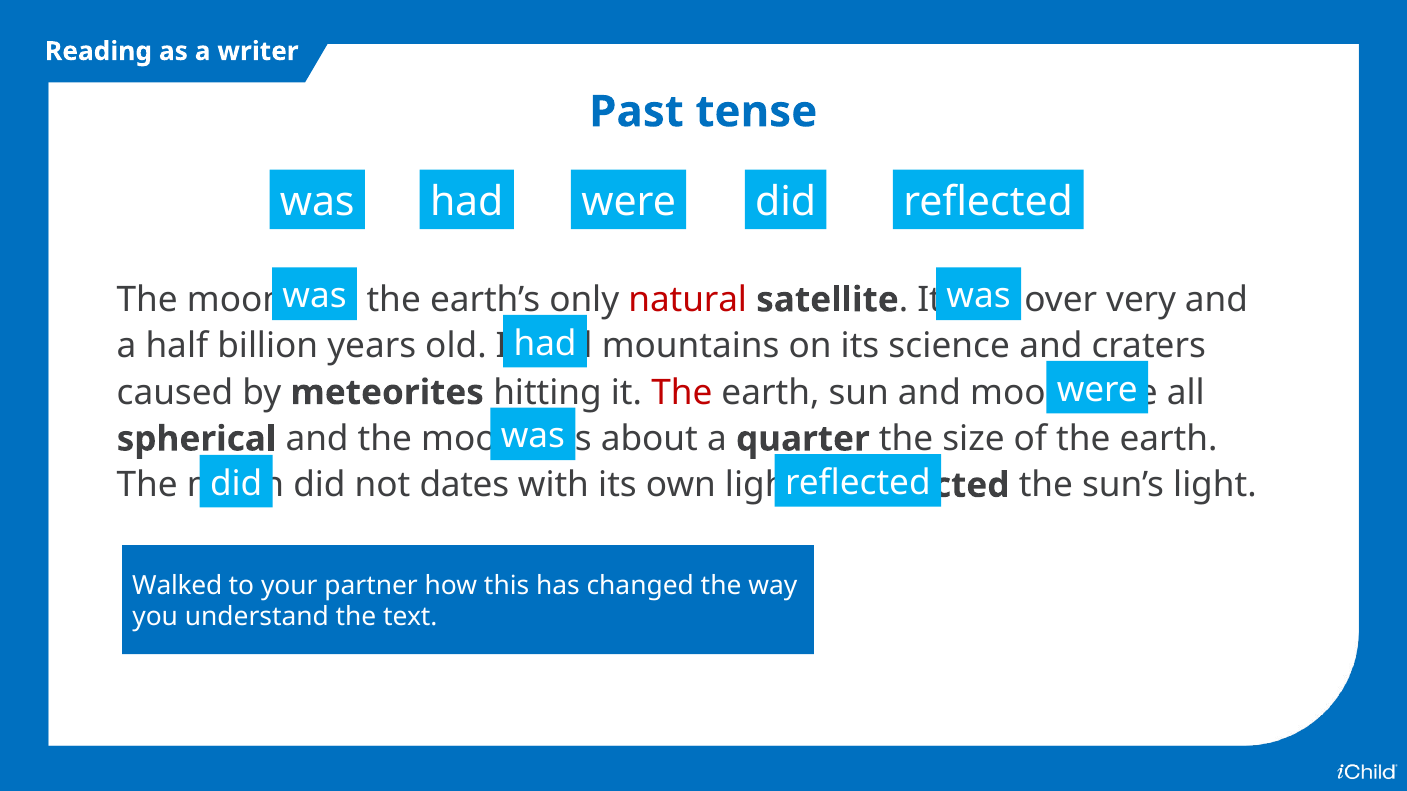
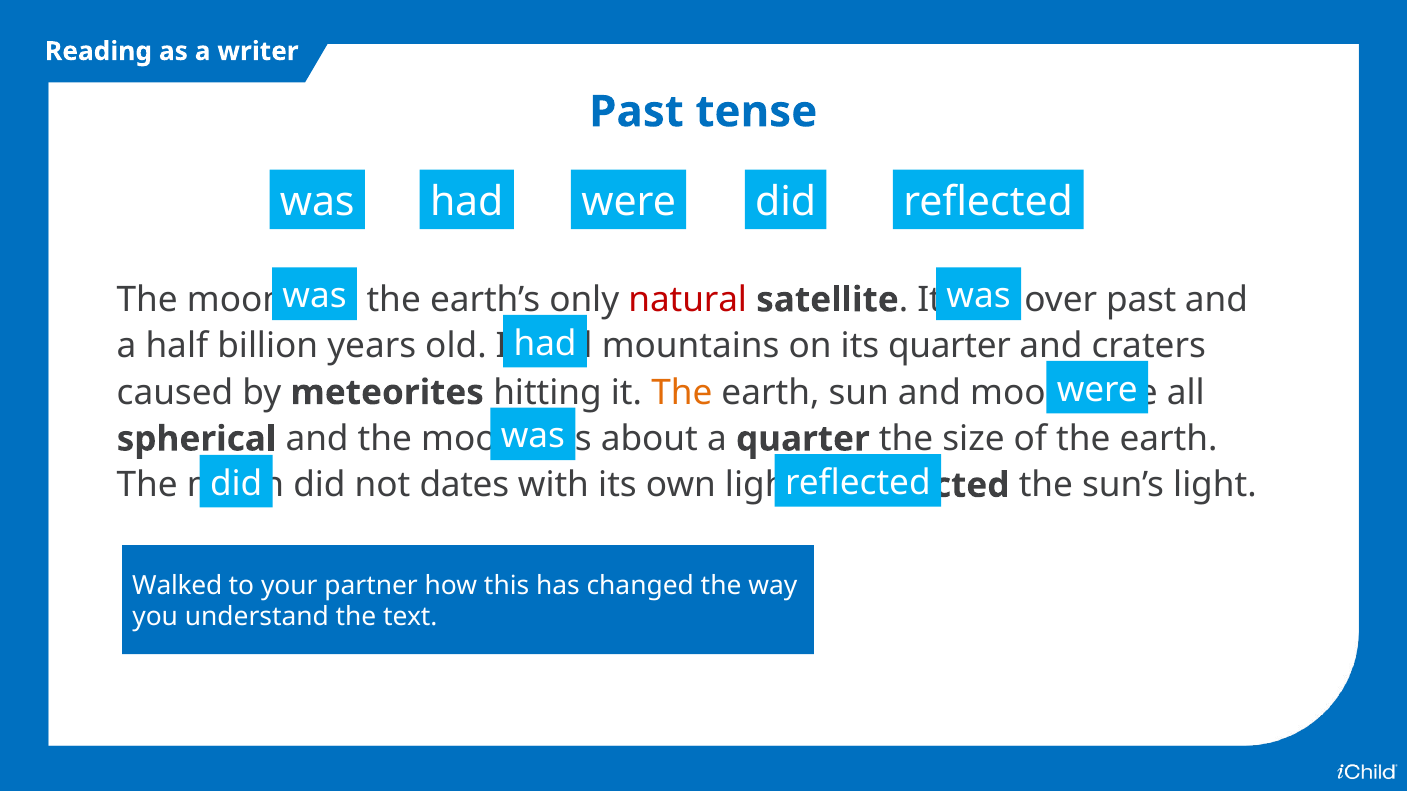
over very: very -> past
its science: science -> quarter
The at (682, 393) colour: red -> orange
